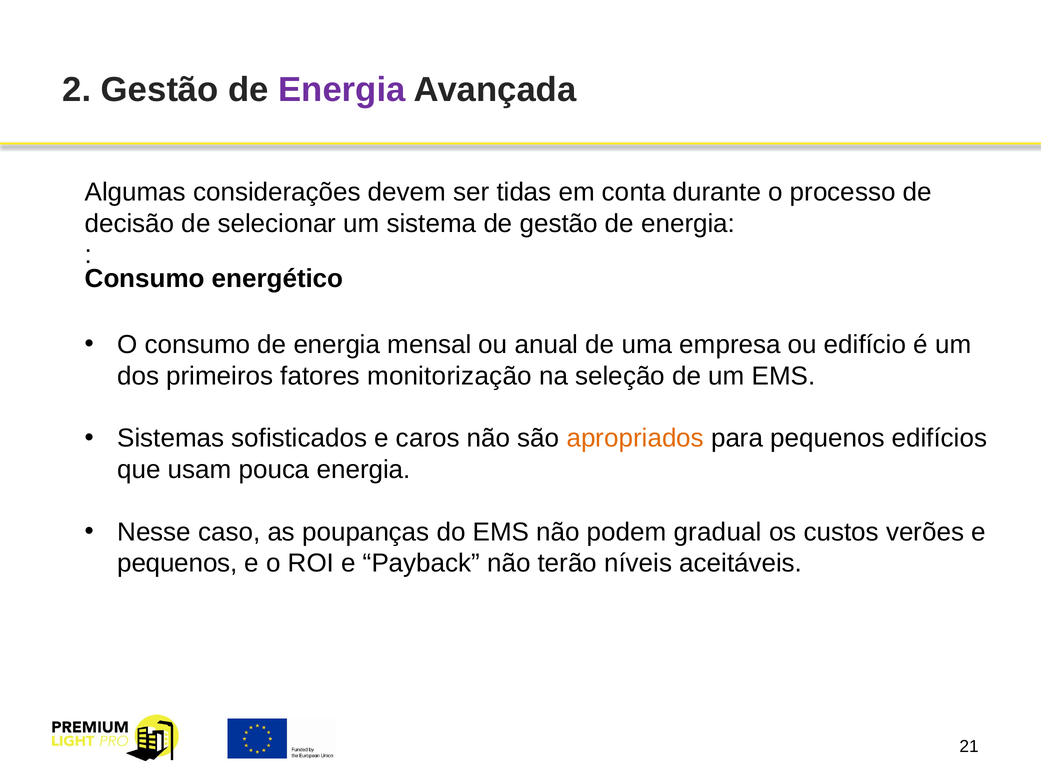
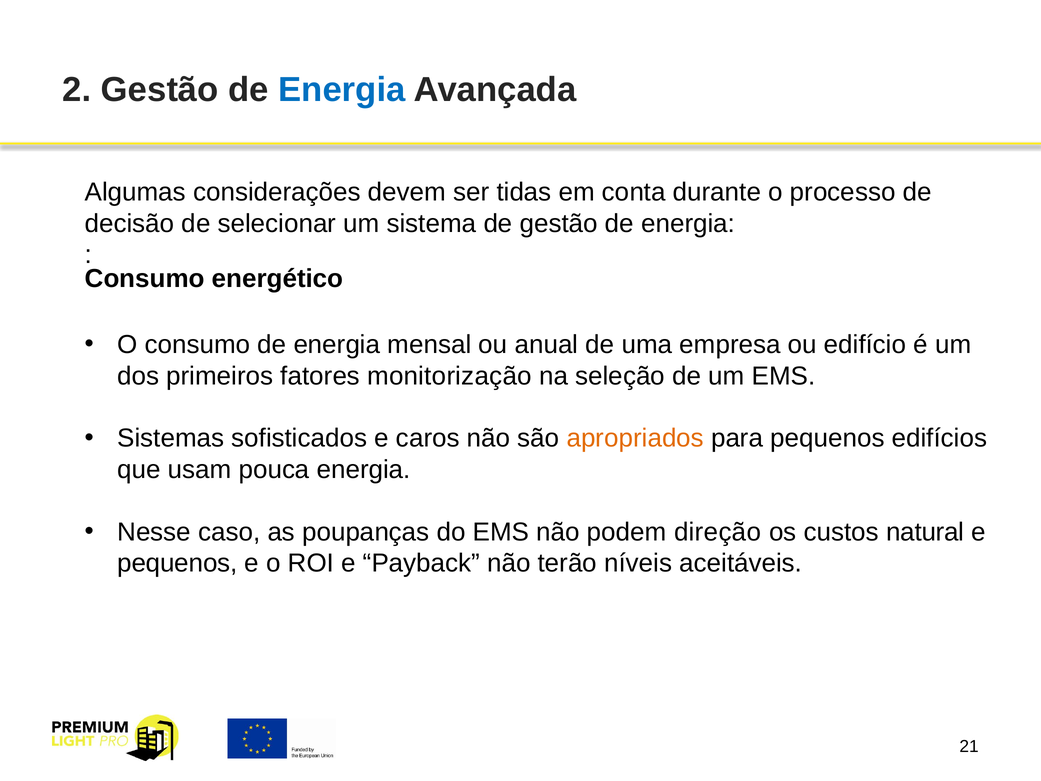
Energia at (342, 90) colour: purple -> blue
gradual: gradual -> direção
verões: verões -> natural
